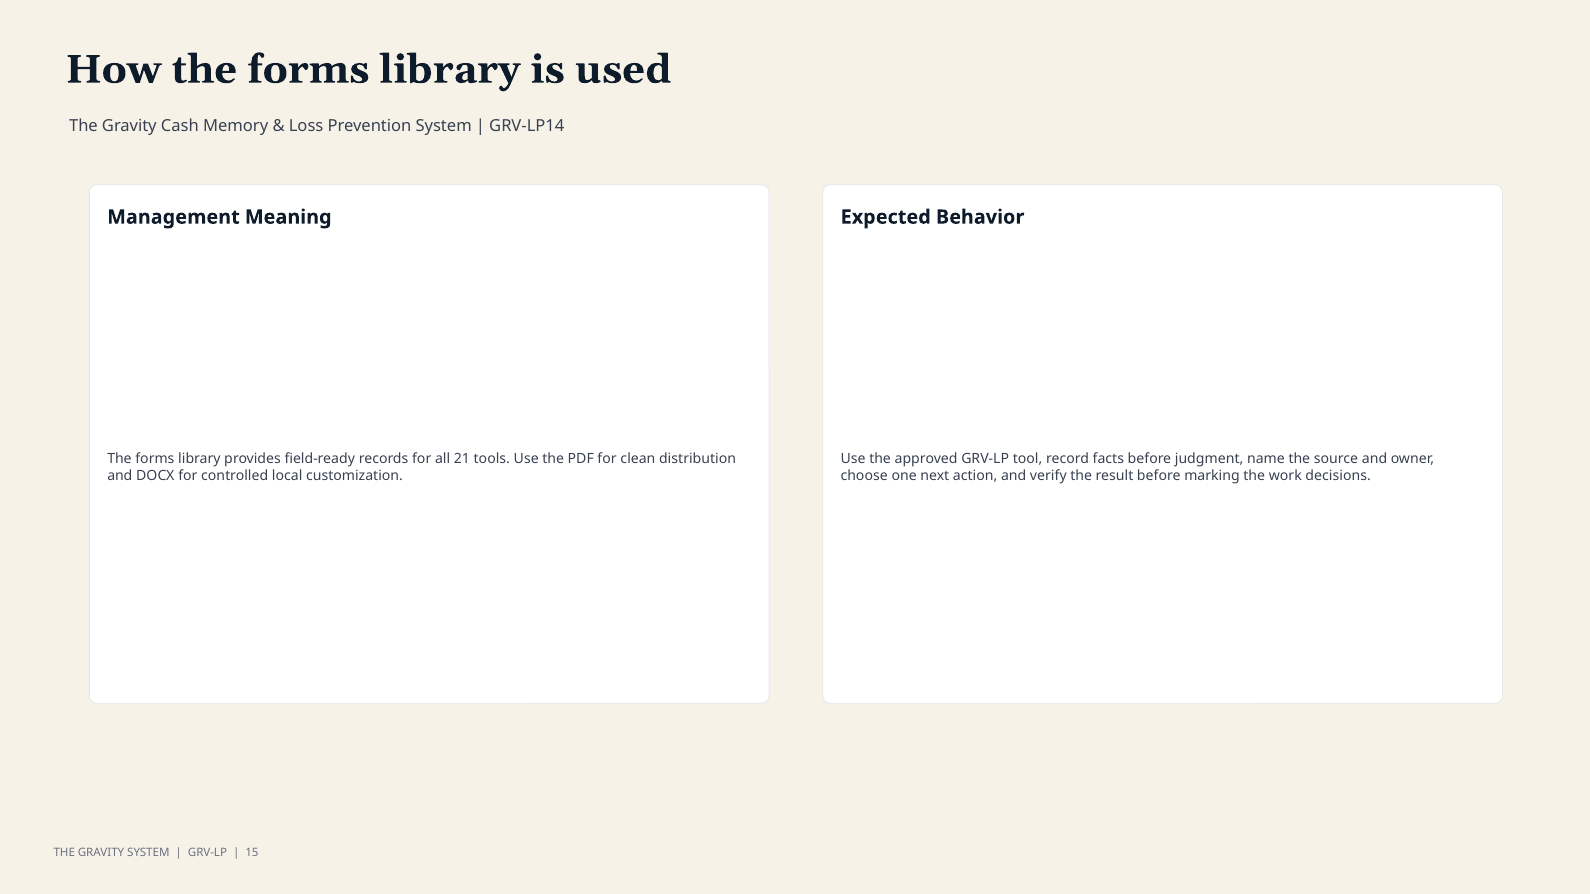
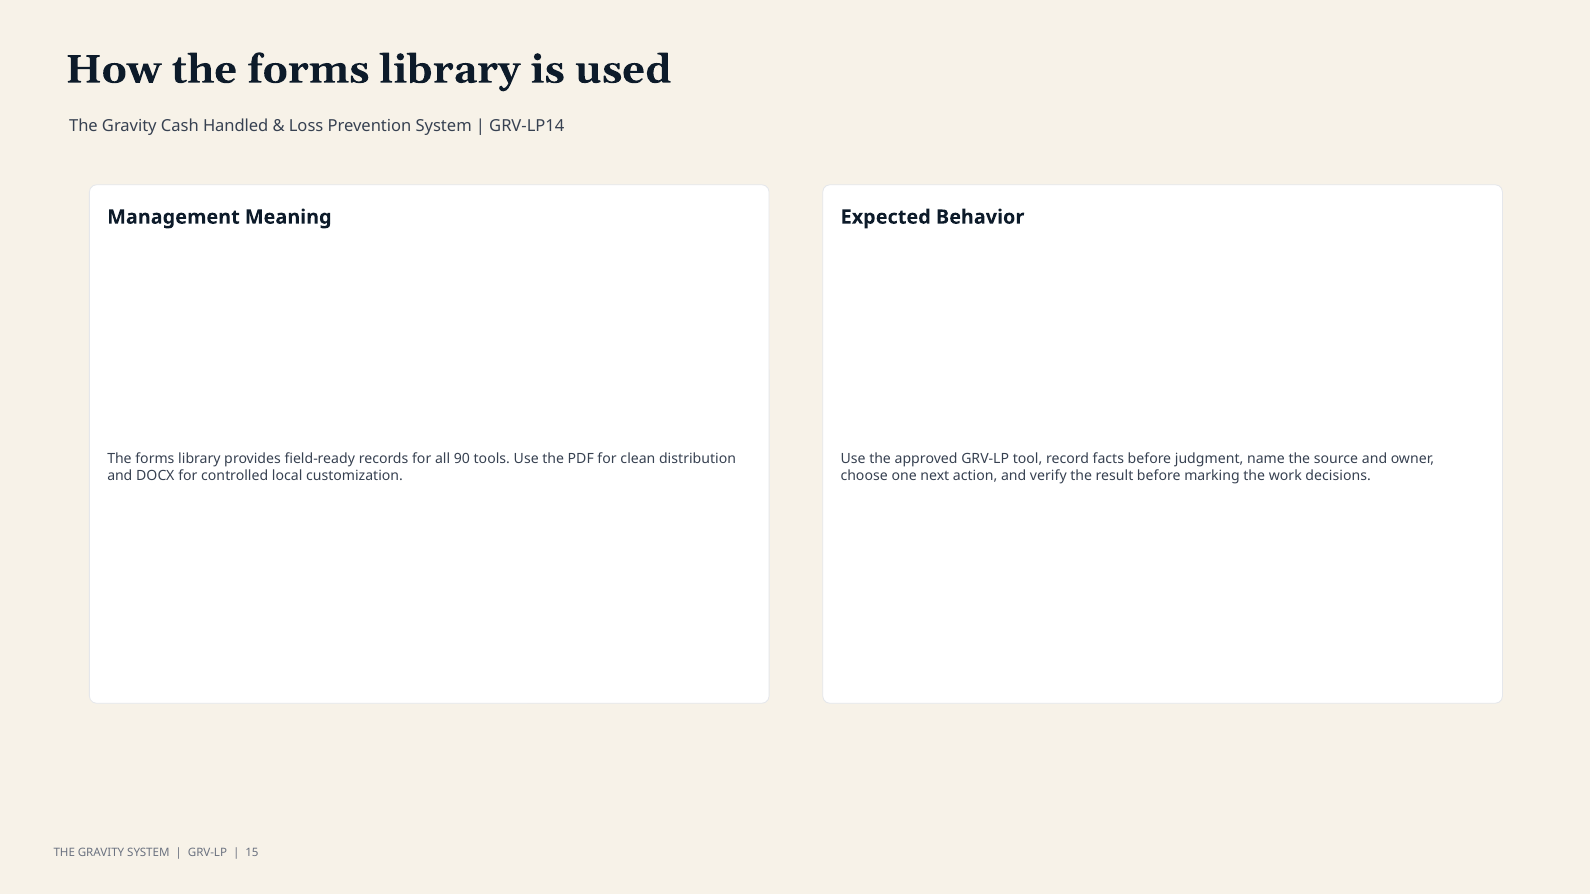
Memory: Memory -> Handled
21: 21 -> 90
